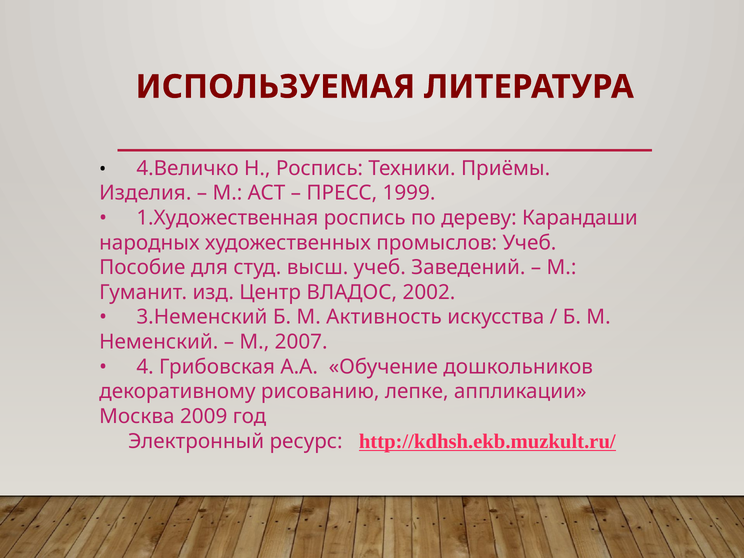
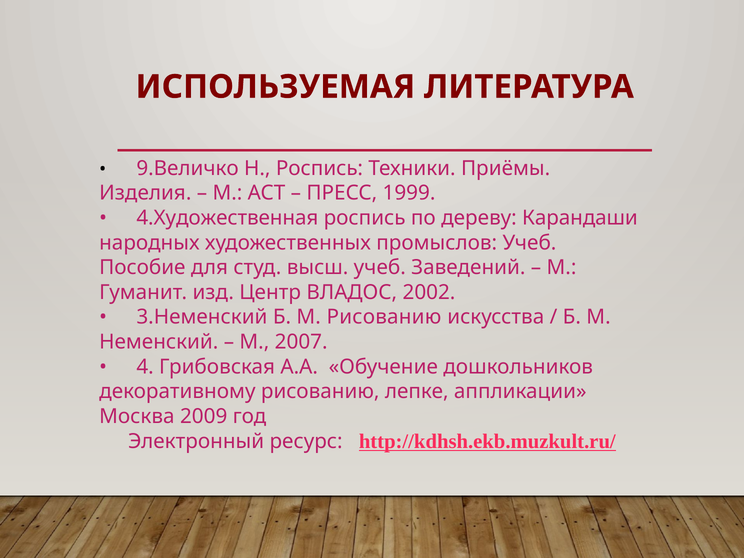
4.Величко: 4.Величко -> 9.Величко
1.Художественная: 1.Художественная -> 4.Художественная
М Активность: Активность -> Рисованию
